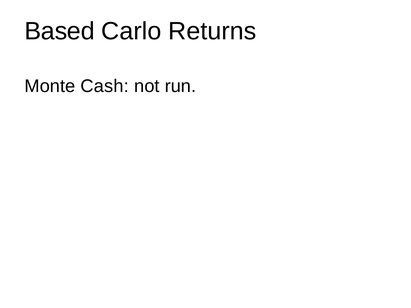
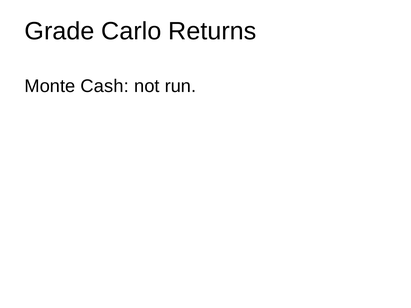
Based: Based -> Grade
